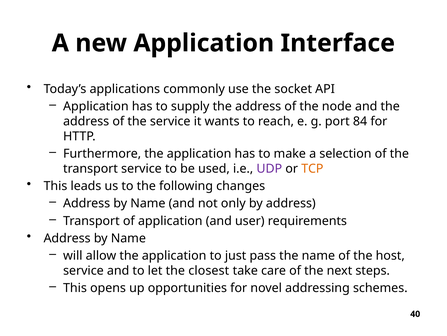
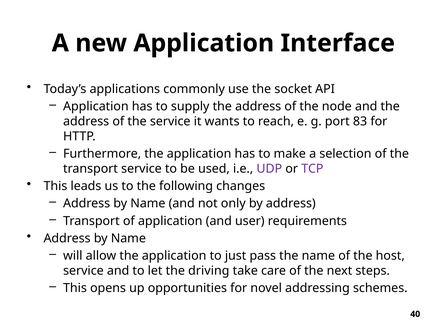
84: 84 -> 83
TCP colour: orange -> purple
closest: closest -> driving
